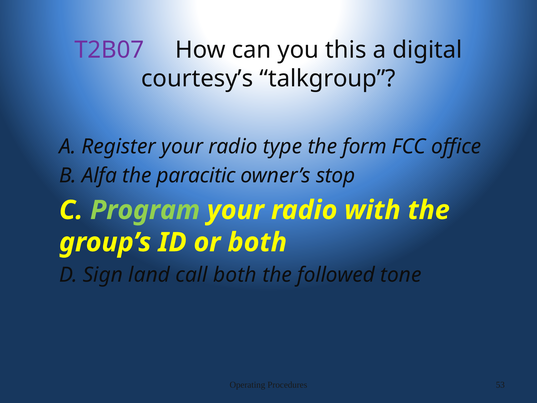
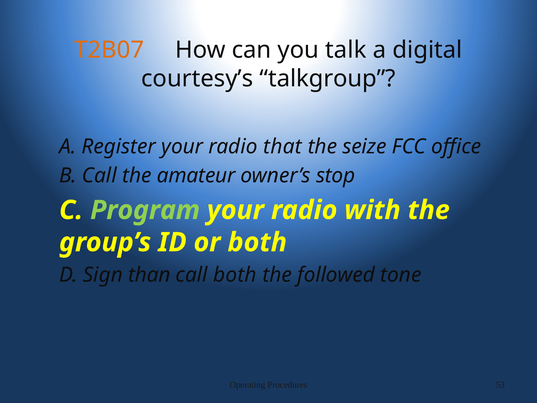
T2B07 colour: purple -> orange
this: this -> talk
type: type -> that
form: form -> seize
B Alfa: Alfa -> Call
paracitic: paracitic -> amateur
land: land -> than
